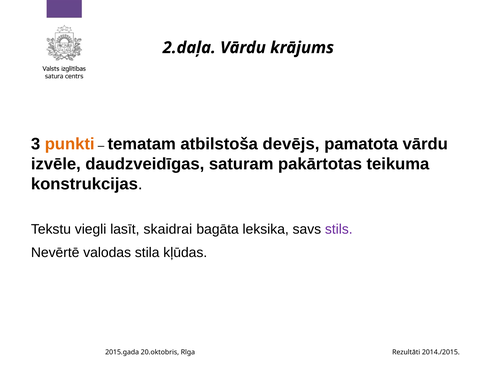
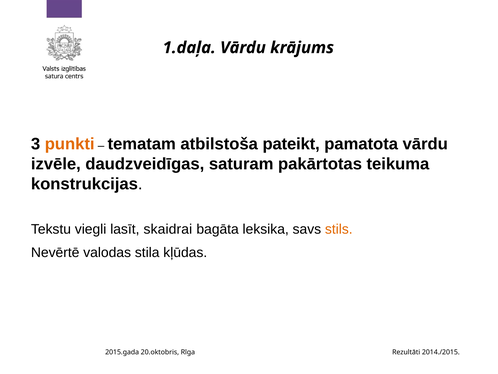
2.daļa: 2.daļa -> 1.daļa
devējs: devējs -> pateikt
stils colour: purple -> orange
